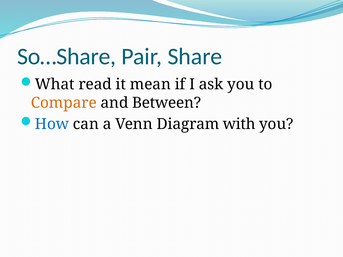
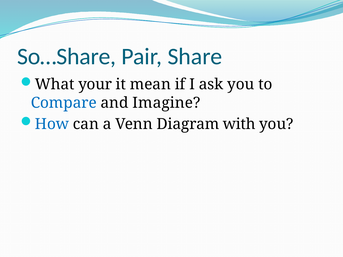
read: read -> your
Compare colour: orange -> blue
Between: Between -> Imagine
